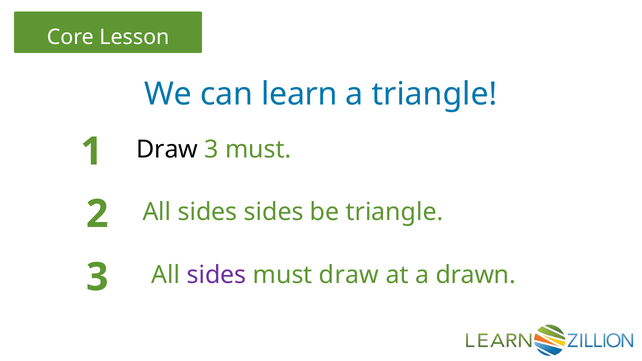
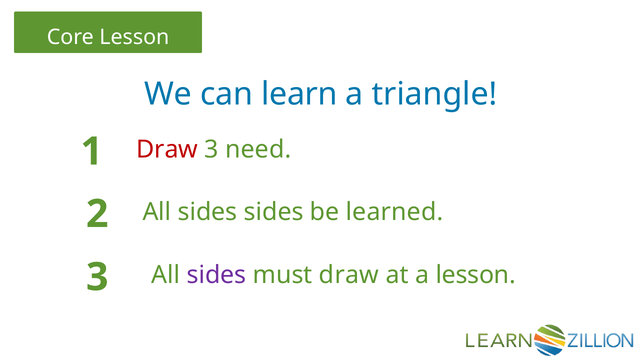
Draw at (167, 150) colour: black -> red
3 must: must -> need
be triangle: triangle -> learned
a drawn: drawn -> lesson
